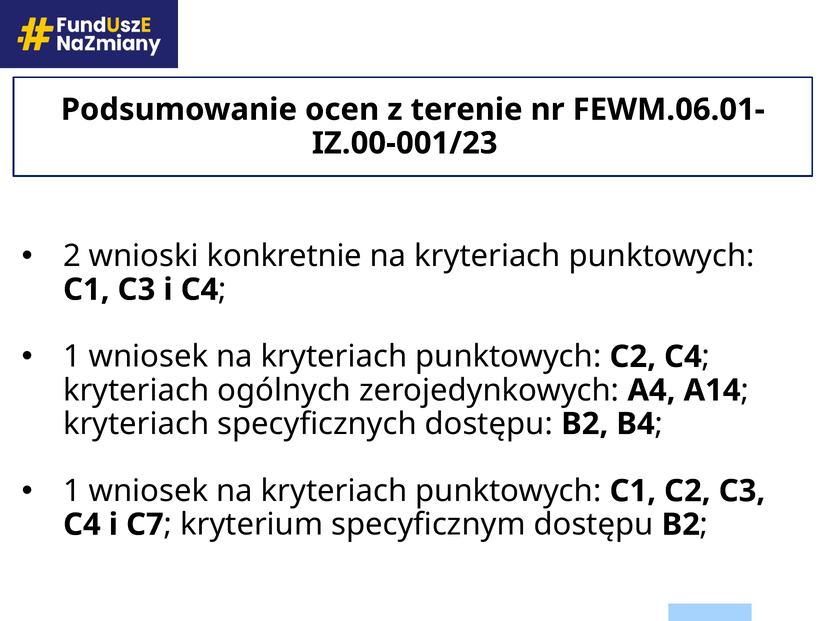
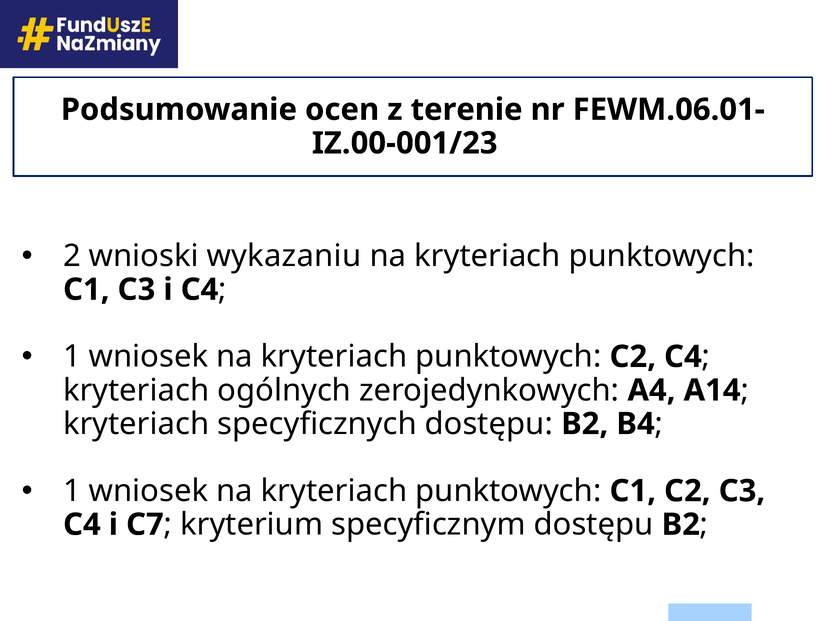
konkretnie: konkretnie -> wykazaniu
